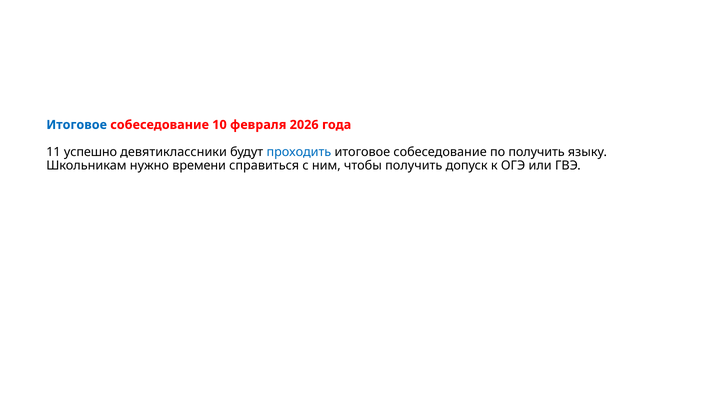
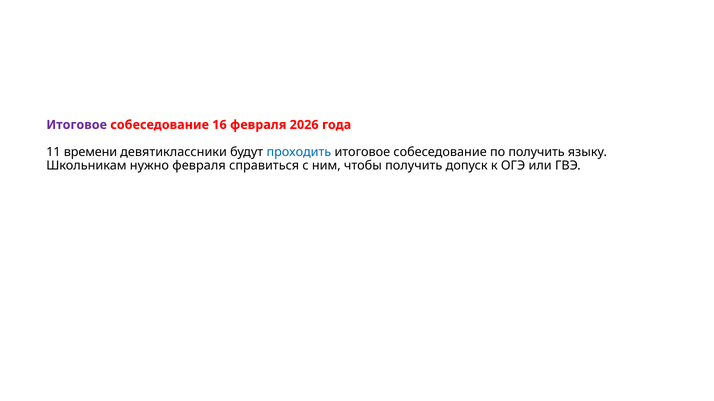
Итоговое at (77, 125) colour: blue -> purple
10: 10 -> 16
успешно: успешно -> времени
нужно времени: времени -> февраля
